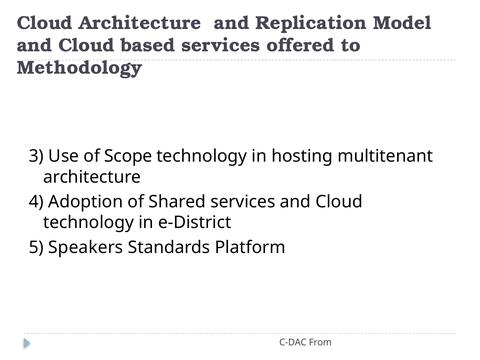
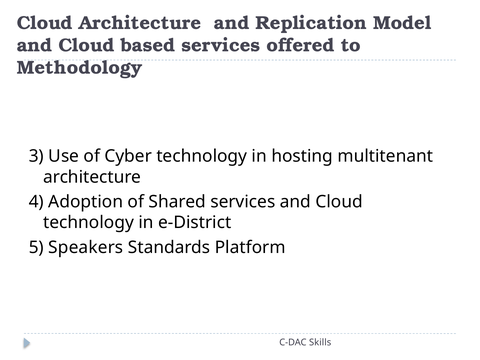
Scope: Scope -> Cyber
From: From -> Skills
